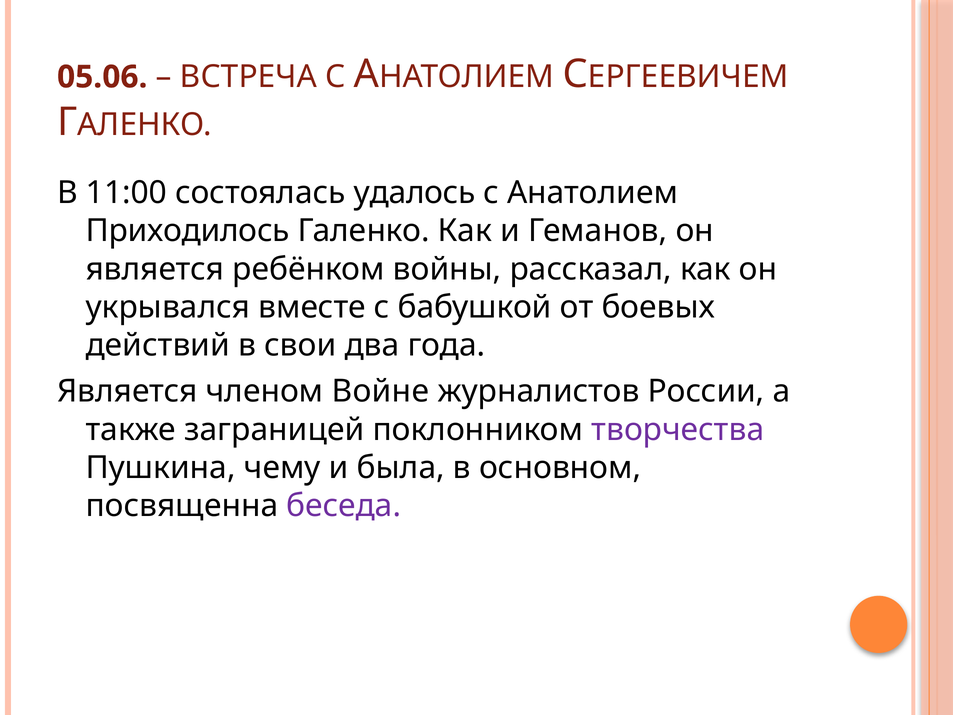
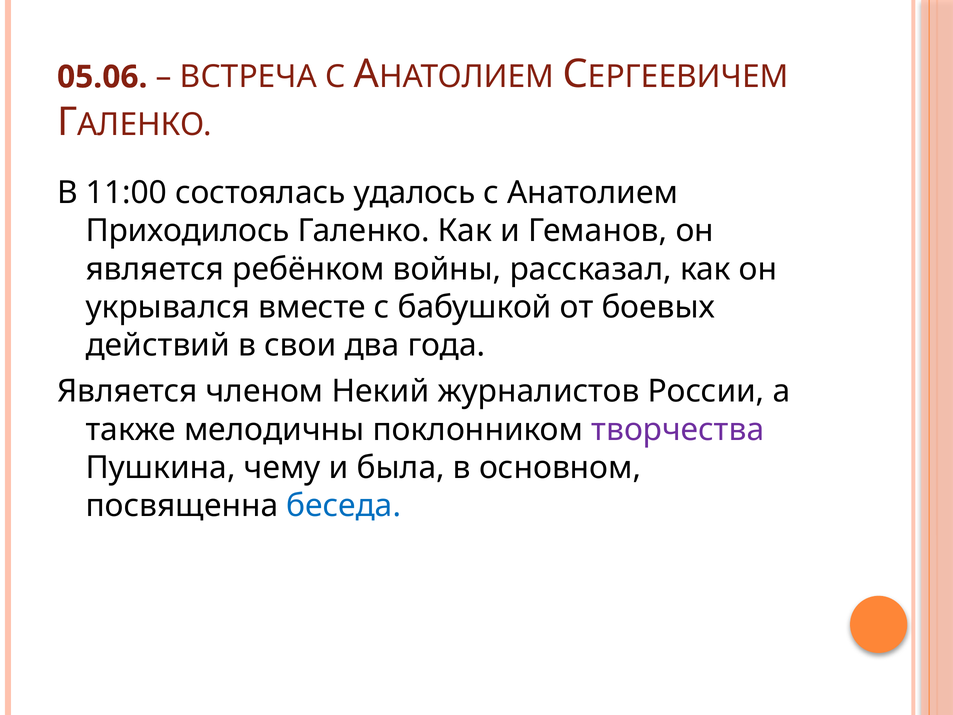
Войне: Войне -> Некий
заграницей: заграницей -> мелодичны
беседа colour: purple -> blue
